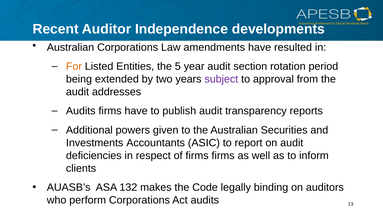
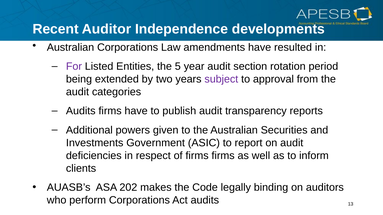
For colour: orange -> purple
addresses: addresses -> categories
Accountants: Accountants -> Government
132: 132 -> 202
